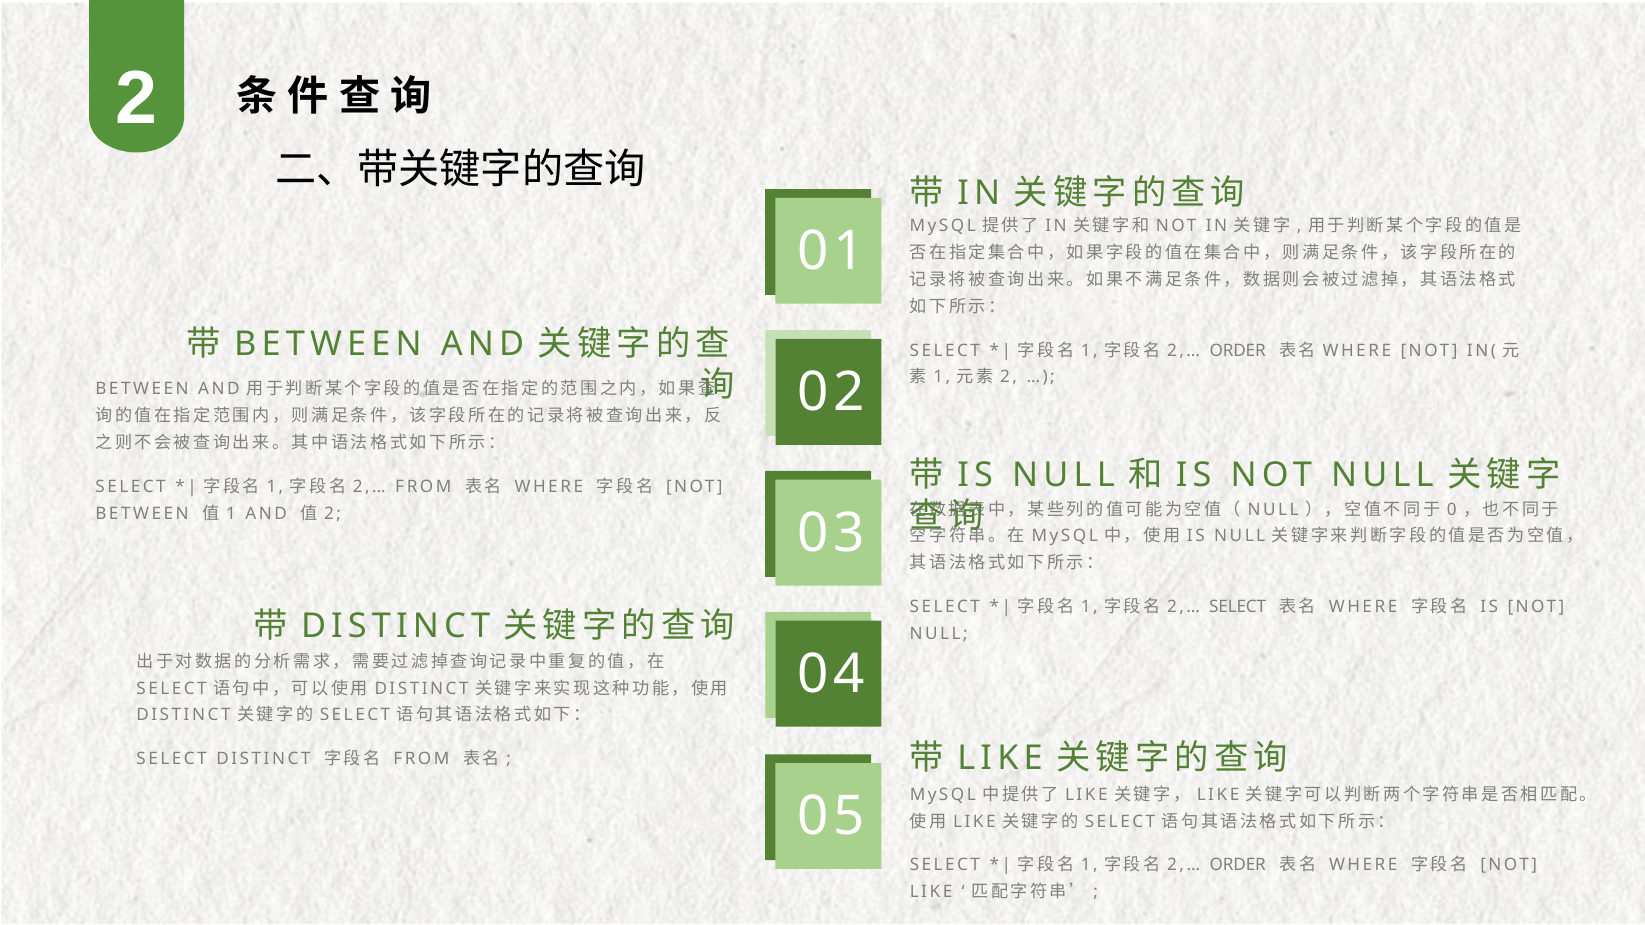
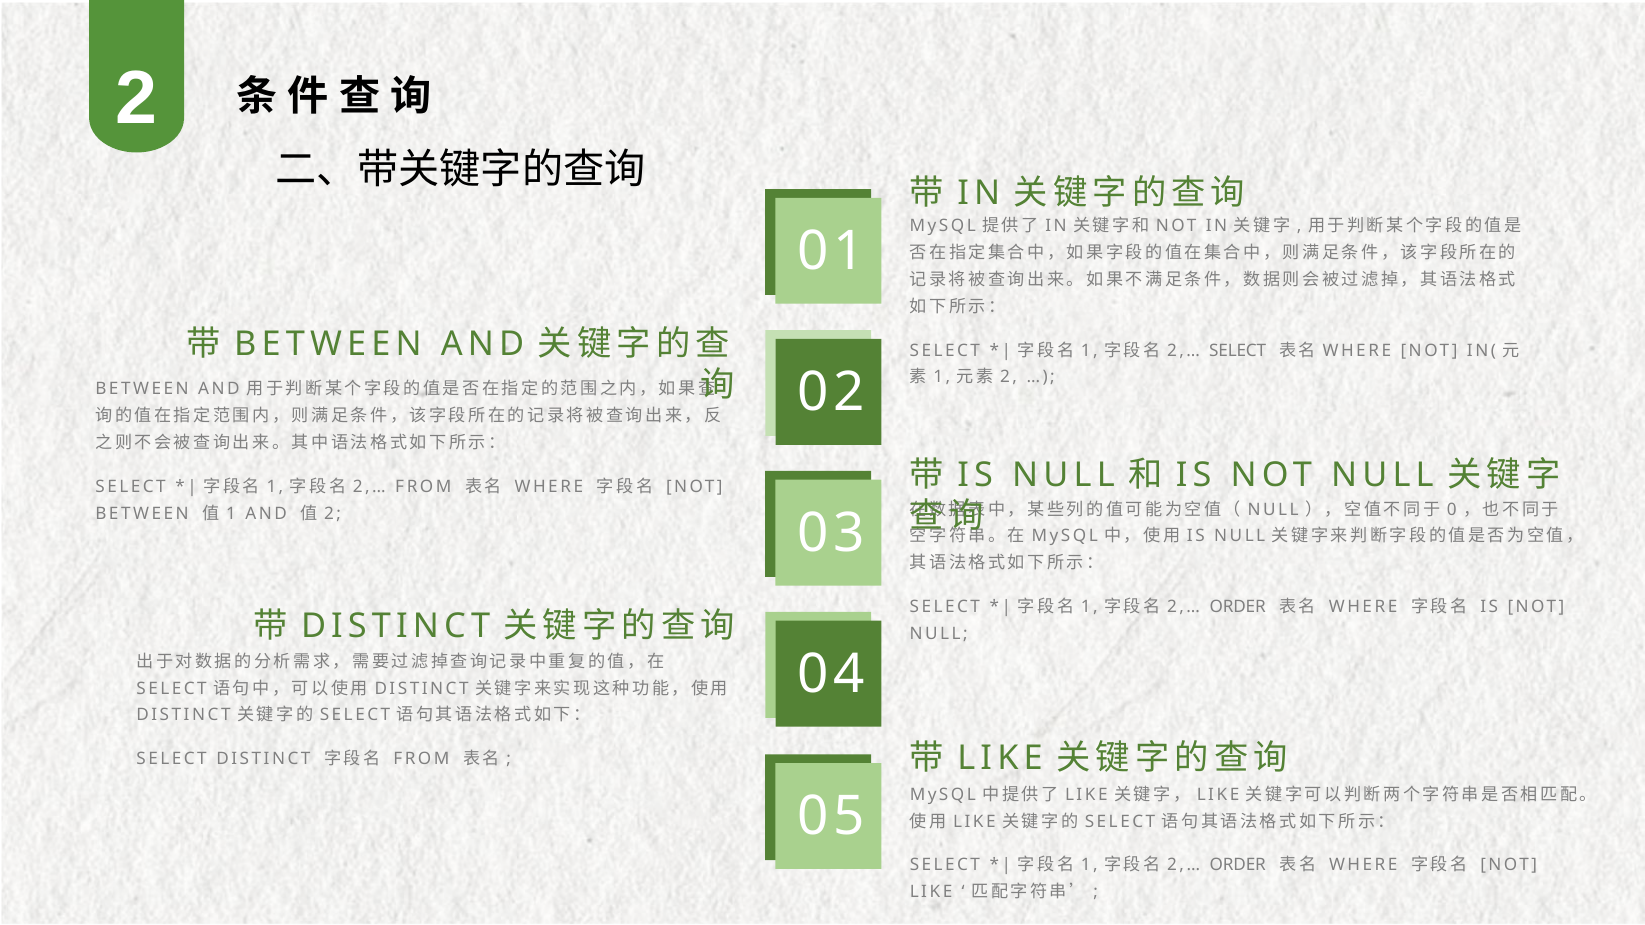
ORDER at (1238, 351): ORDER -> SELECT
SELECT at (1238, 607): SELECT -> ORDER
